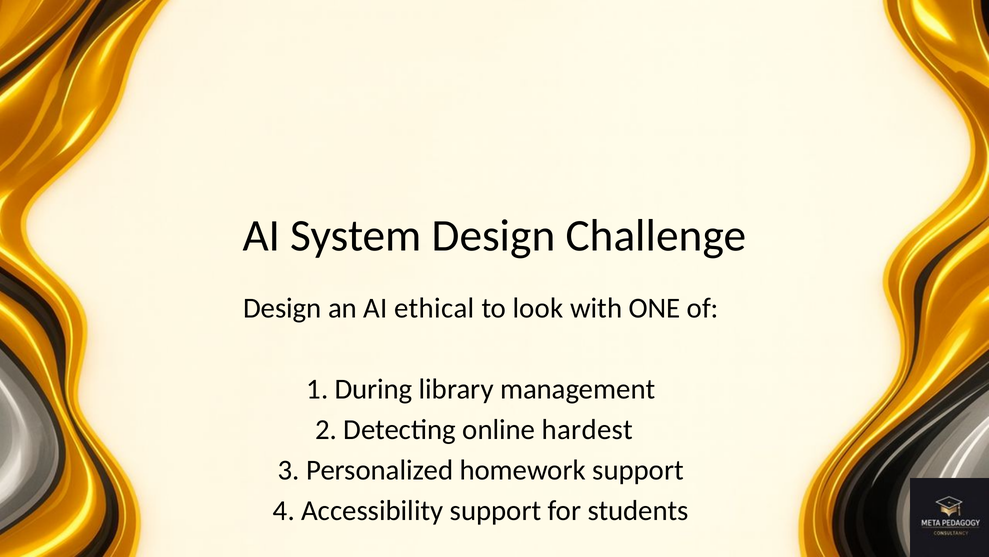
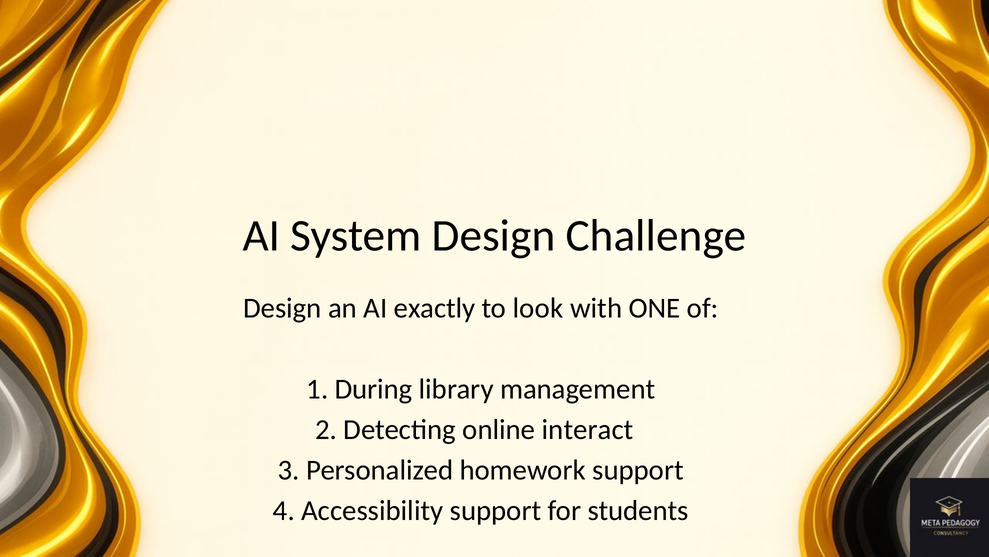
ethical: ethical -> exactly
hardest: hardest -> interact
